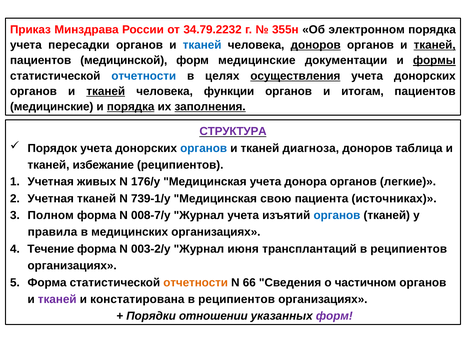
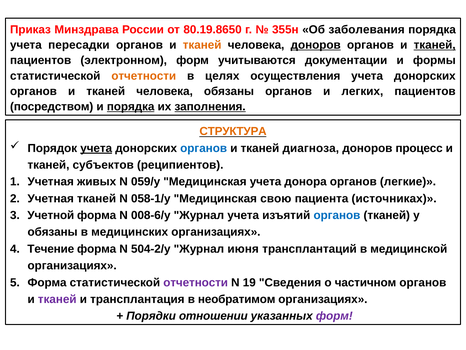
34.79.2232: 34.79.2232 -> 80.19.8650
электронном: электронном -> заболевания
тканей at (202, 45) colour: blue -> orange
медицинской: медицинской -> электронном
форм медицинские: медицинские -> учитываются
формы underline: present -> none
отчетности at (144, 76) colour: blue -> orange
осуществления underline: present -> none
тканей at (106, 91) underline: present -> none
человека функции: функции -> обязаны
итогам: итогам -> легких
медицинские at (52, 107): медицинские -> посредством
СТРУКТУРА colour: purple -> orange
учета at (96, 148) underline: none -> present
таблица: таблица -> процесс
избежание: избежание -> субъектов
176/у: 176/у -> 059/у
739-1/у: 739-1/у -> 058-1/у
Полном: Полном -> Учетной
008-7/у: 008-7/у -> 008-6/у
правила at (52, 232): правила -> обязаны
003-2/у: 003-2/у -> 504-2/у
трансплантаций в реципиентов: реципиентов -> медицинской
отчетности at (196, 282) colour: orange -> purple
66: 66 -> 19
констатирована: констатирована -> трансплантация
реципиентов at (237, 299): реципиентов -> необратимом
